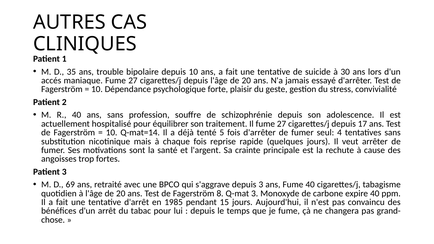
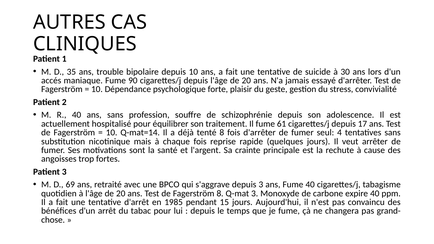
maniaque Fume 27: 27 -> 90
Il fume 27: 27 -> 61
tenté 5: 5 -> 8
